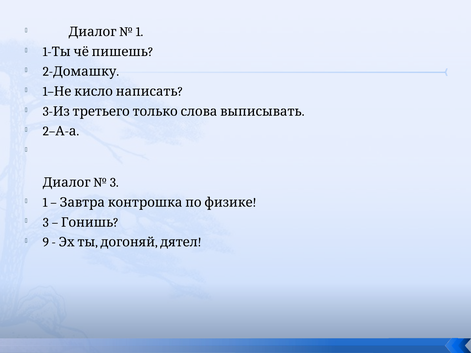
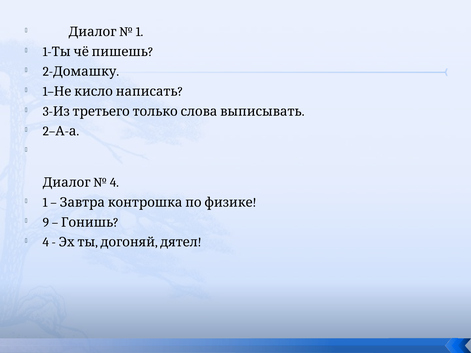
3 at (114, 183): 3 -> 4
3 at (46, 223): 3 -> 9
9 at (46, 242): 9 -> 4
